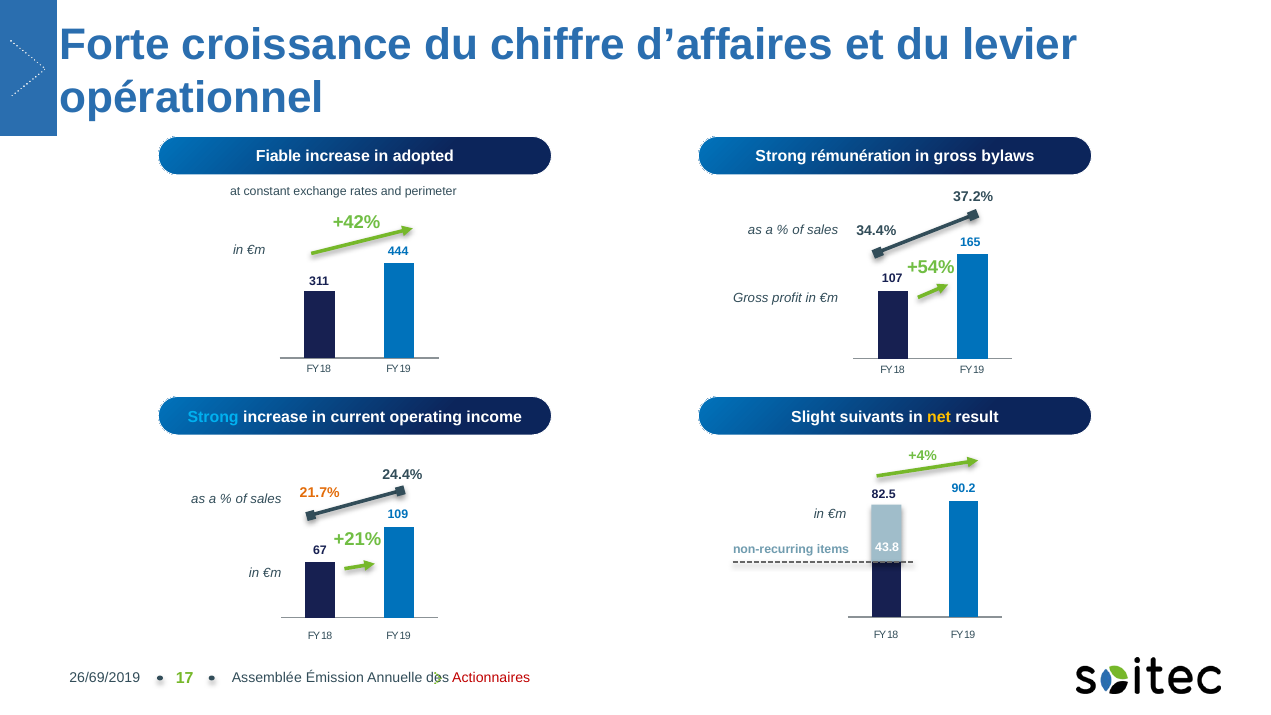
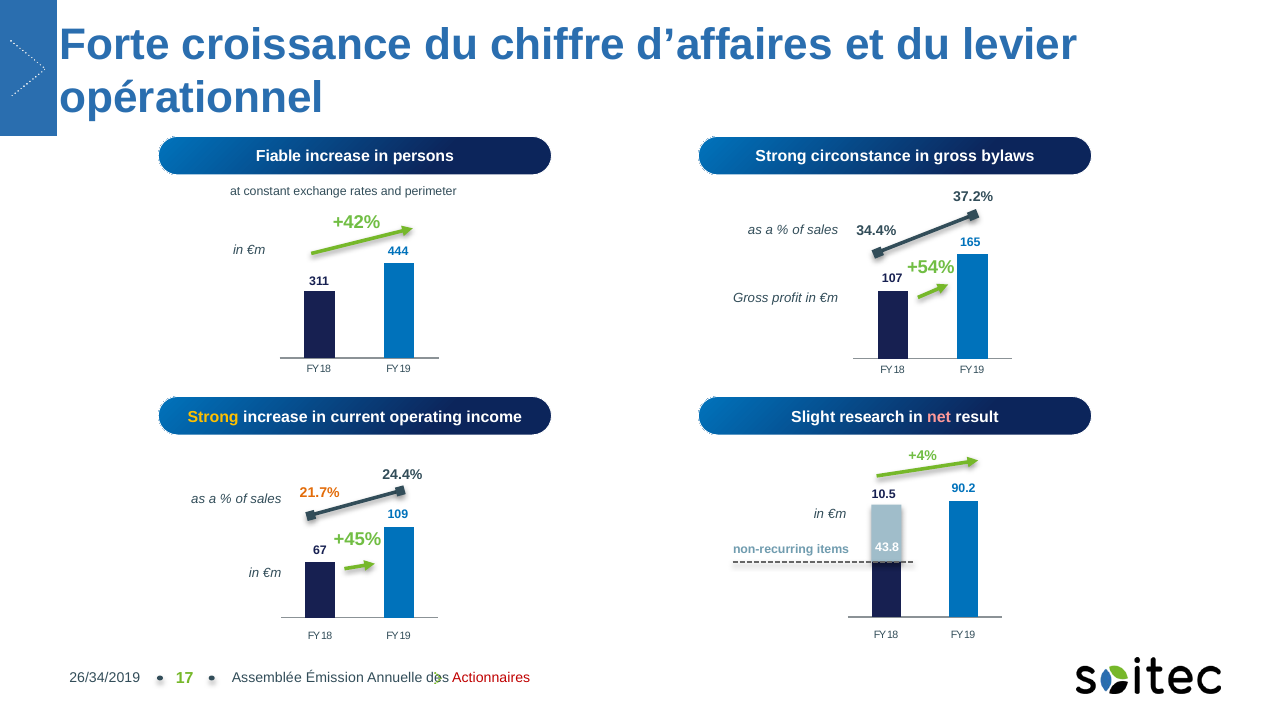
adopted: adopted -> persons
rémunération: rémunération -> circonstance
Strong at (213, 417) colour: light blue -> yellow
suivants: suivants -> research
net colour: yellow -> pink
82.5: 82.5 -> 10.5
+21%: +21% -> +45%
26/69/2019: 26/69/2019 -> 26/34/2019
